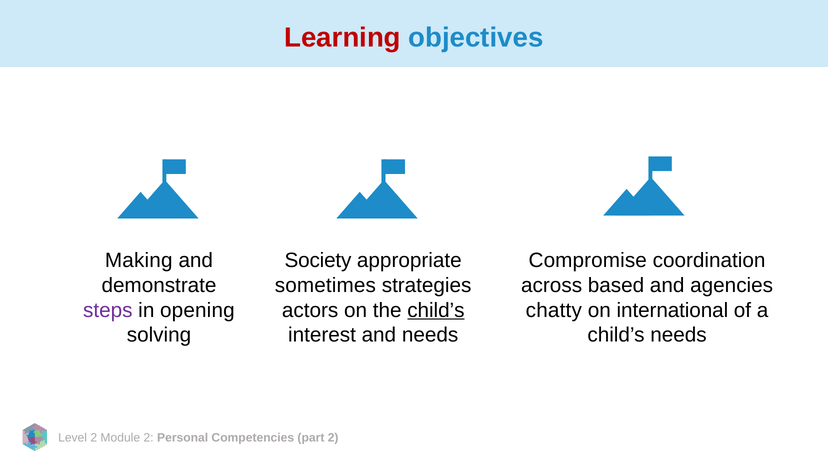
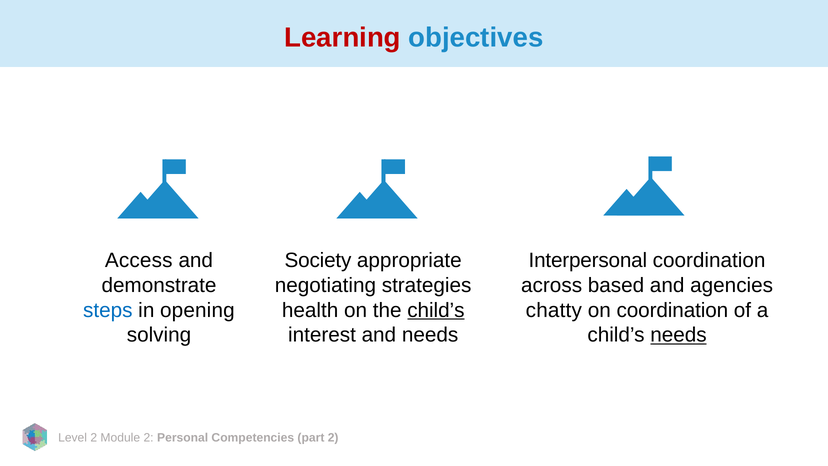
Making: Making -> Access
Compromise: Compromise -> Interpersonal
sometimes: sometimes -> negotiating
steps colour: purple -> blue
actors: actors -> health
on international: international -> coordination
needs at (678, 335) underline: none -> present
